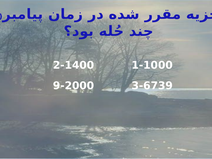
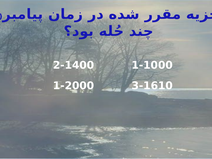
9-2000: 9-2000 -> 1-2000
3-6739: 3-6739 -> 3-1610
